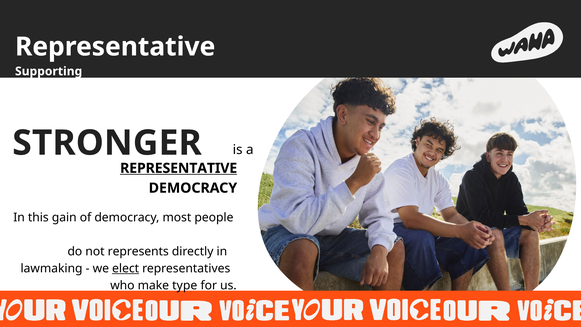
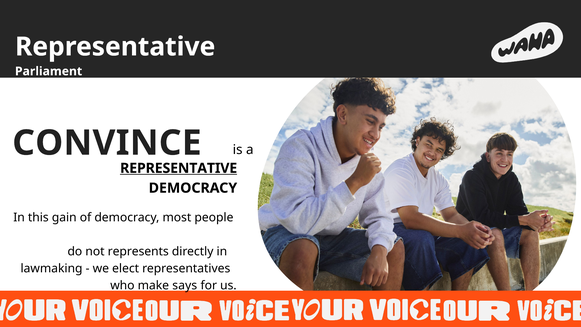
Supporting: Supporting -> Parliament
STRONGER: STRONGER -> CONVINCE
elect underline: present -> none
type: type -> says
